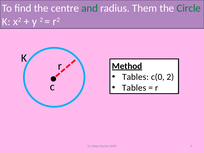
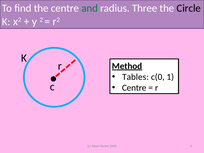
Them: Them -> Three
Circle colour: green -> black
c(0 2: 2 -> 1
Tables at (134, 88): Tables -> Centre
